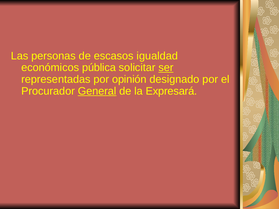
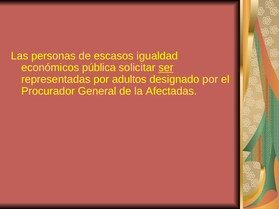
opinión: opinión -> adultos
General underline: present -> none
Expresará: Expresará -> Afectadas
